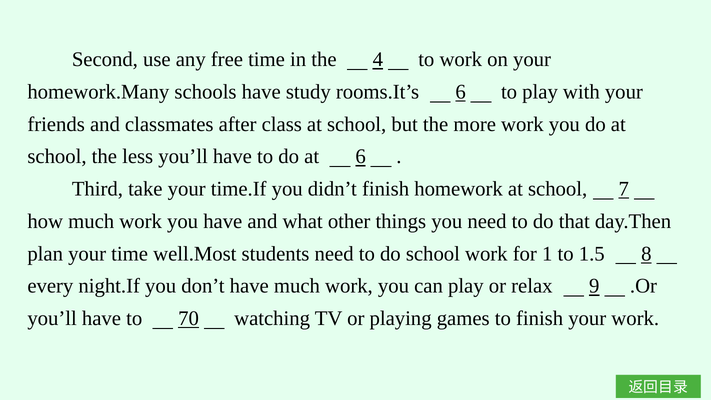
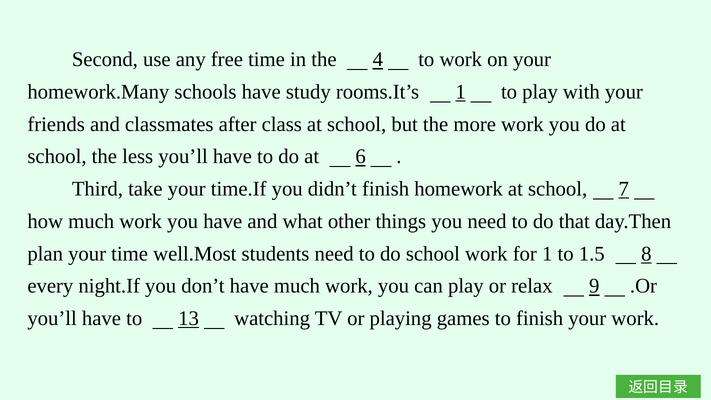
rooms.It’s 6: 6 -> 1
70: 70 -> 13
